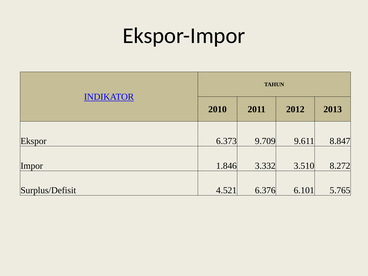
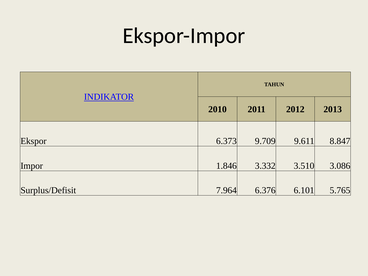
8.272: 8.272 -> 3.086
4.521: 4.521 -> 7.964
